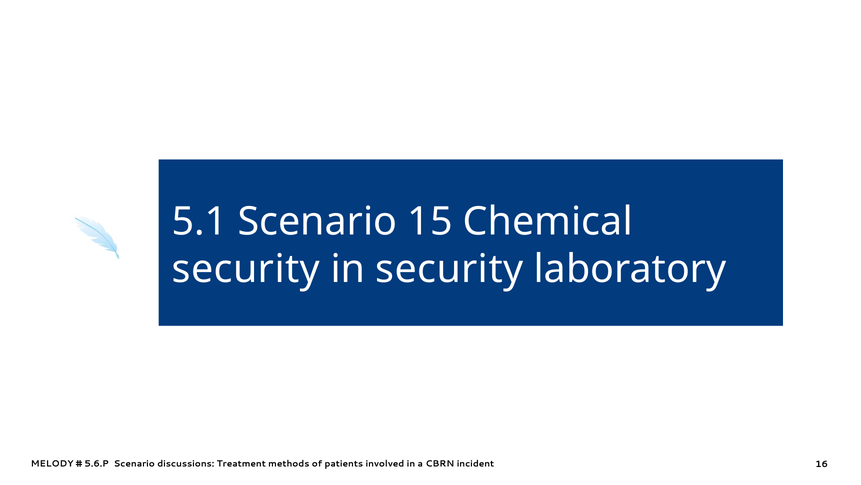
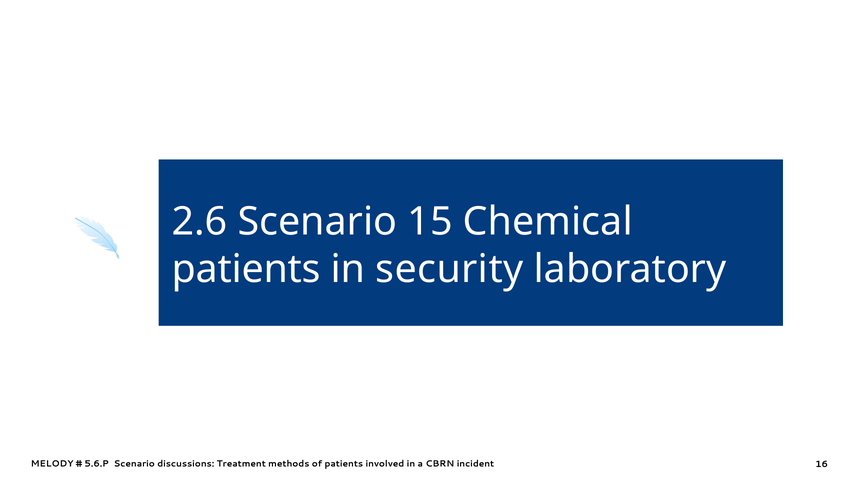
5.1: 5.1 -> 2.6
security at (246, 269): security -> patients
